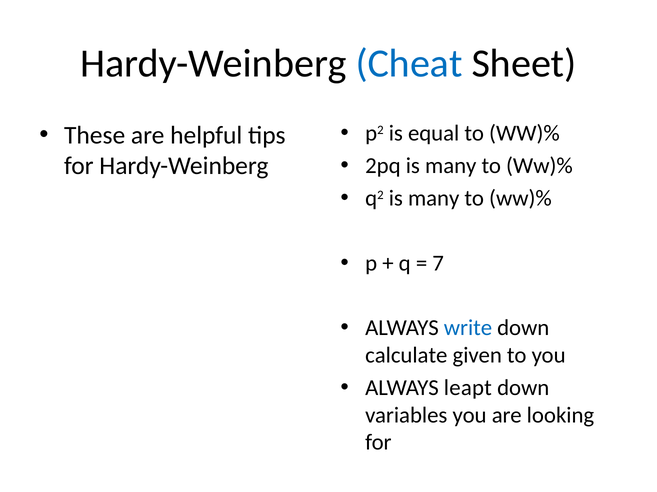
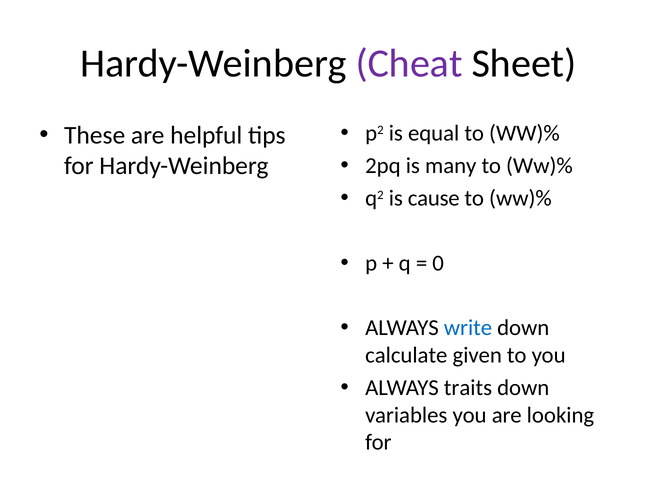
Cheat colour: blue -> purple
q2 is many: many -> cause
7: 7 -> 0
leapt: leapt -> traits
